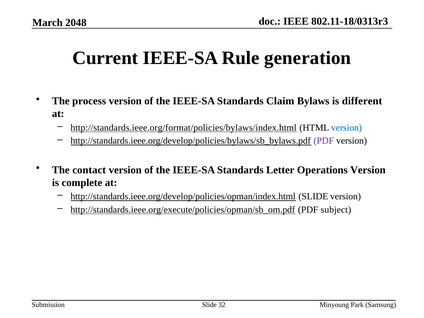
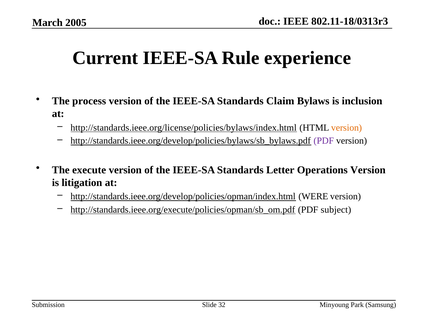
2048: 2048 -> 2005
generation: generation -> experience
different: different -> inclusion
http://standards.ieee.org/format/policies/bylaws/index.html: http://standards.ieee.org/format/policies/bylaws/index.html -> http://standards.ieee.org/license/policies/bylaws/index.html
version at (347, 128) colour: blue -> orange
contact: contact -> execute
complete: complete -> litigation
http://standards.ieee.org/develop/policies/opman/index.html SLIDE: SLIDE -> WERE
